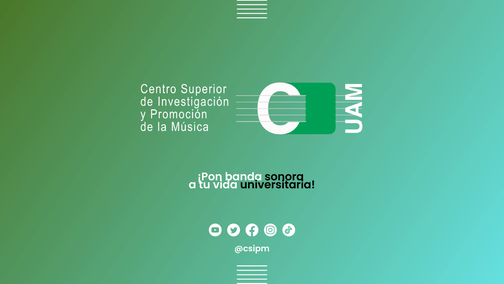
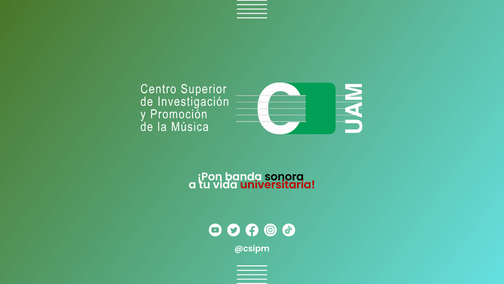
universitaria colour: black -> red
